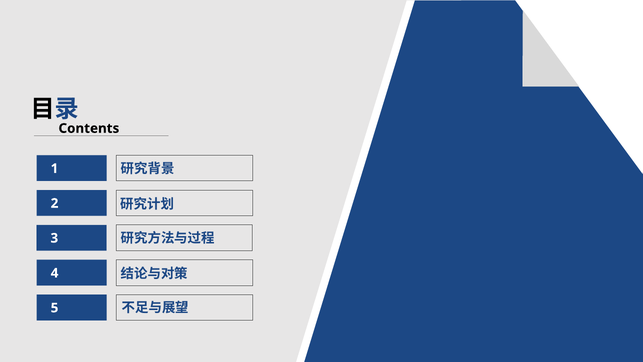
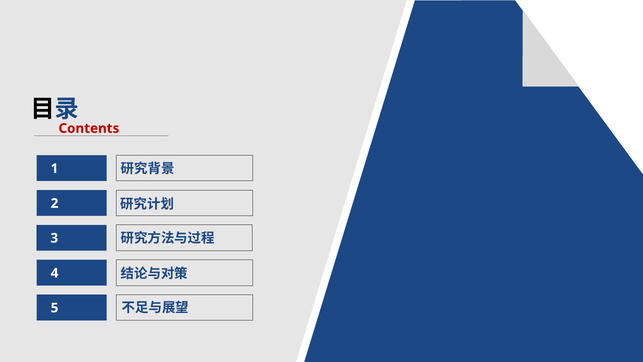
Contents colour: black -> red
